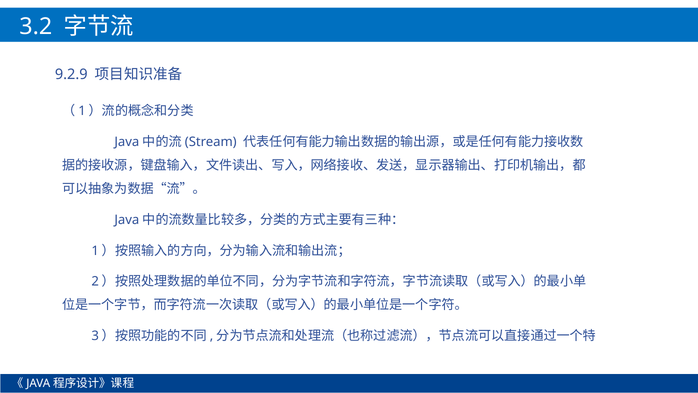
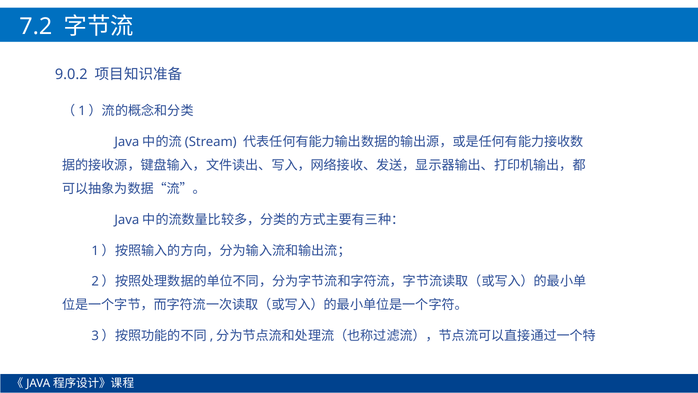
3.2: 3.2 -> 7.2
9.2.9: 9.2.9 -> 9.0.2
